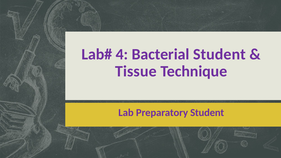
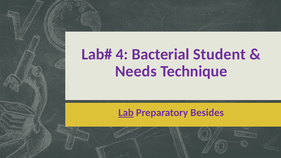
Tissue: Tissue -> Needs
Lab underline: none -> present
Preparatory Student: Student -> Besides
